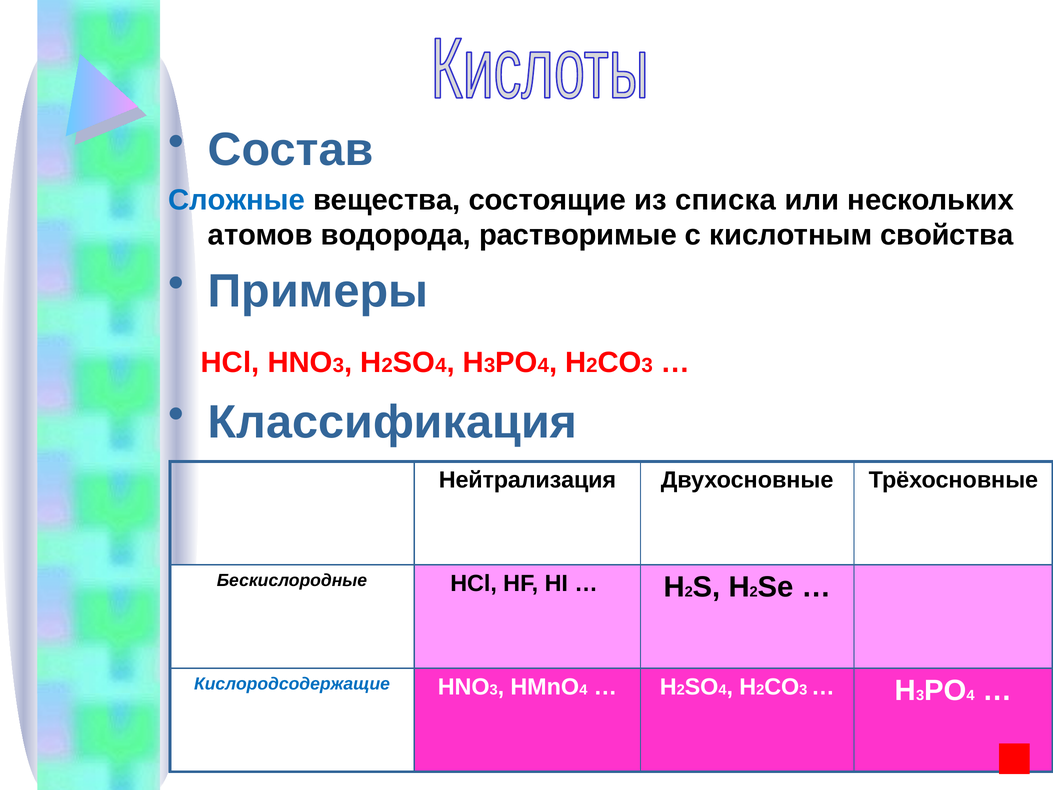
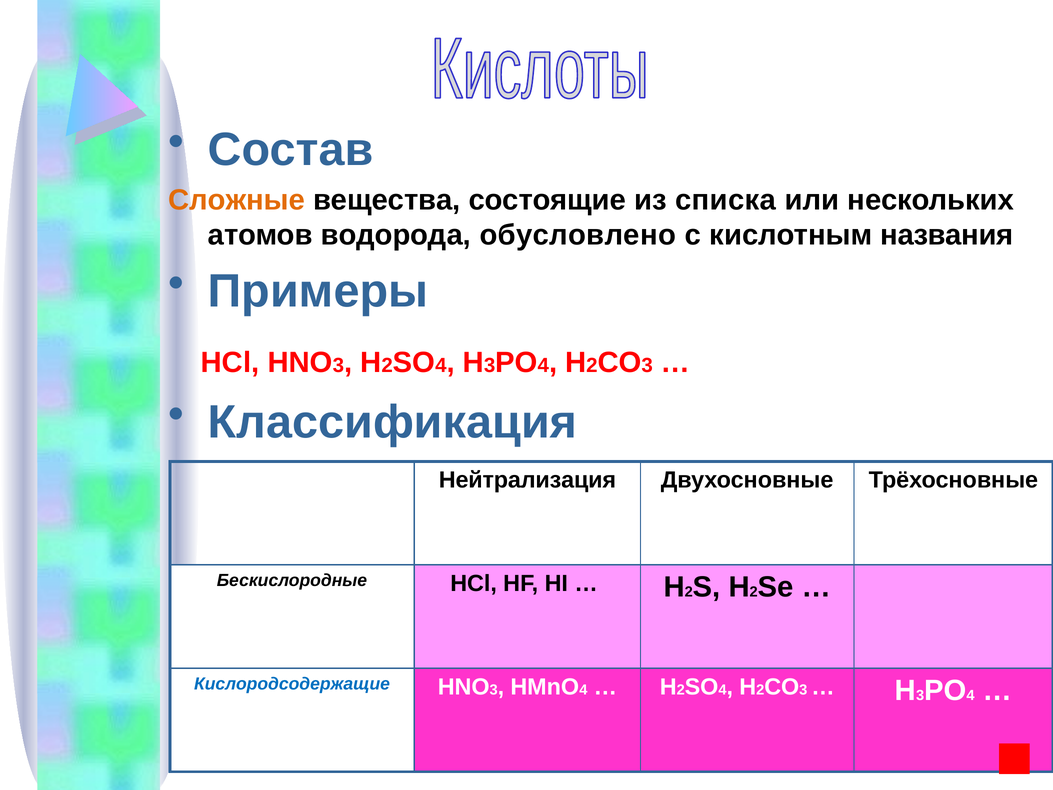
Сложные colour: blue -> orange
растворимые: растворимые -> обусловлено
свойства: свойства -> названия
